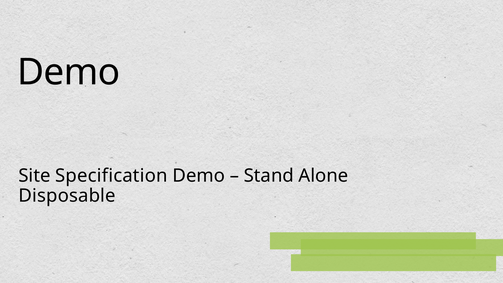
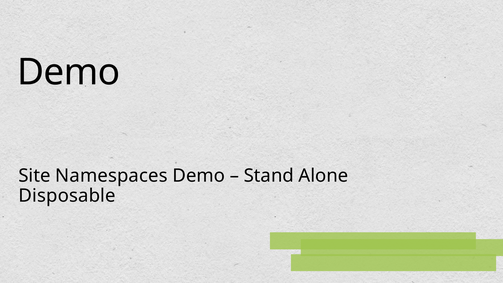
Specification: Specification -> Namespaces
